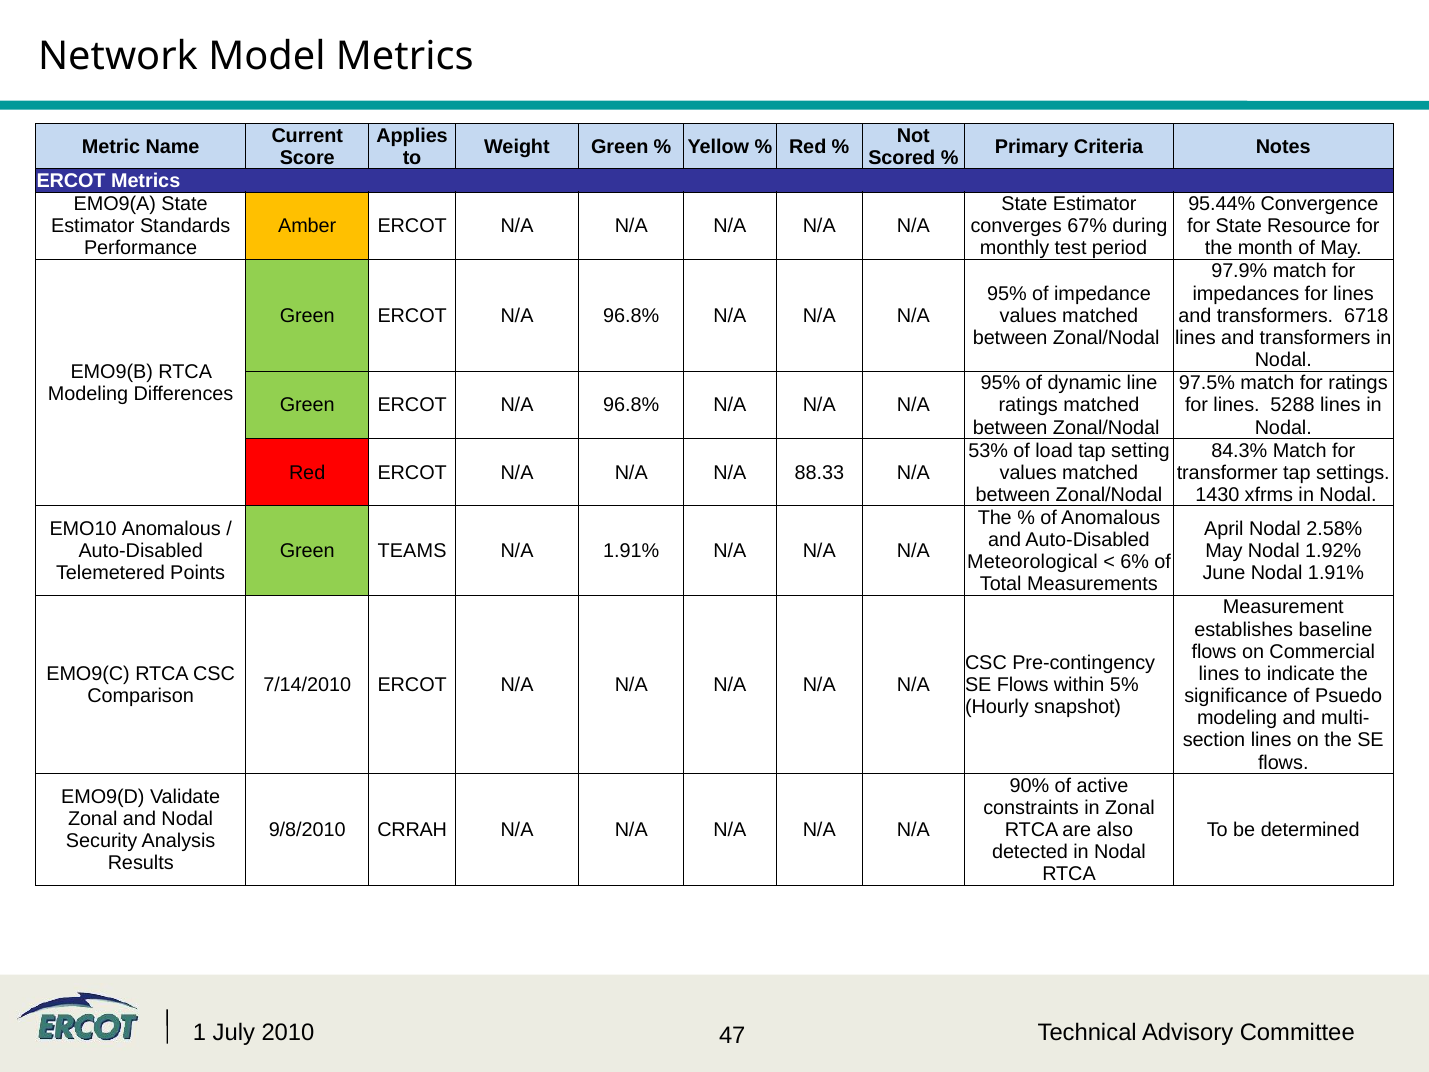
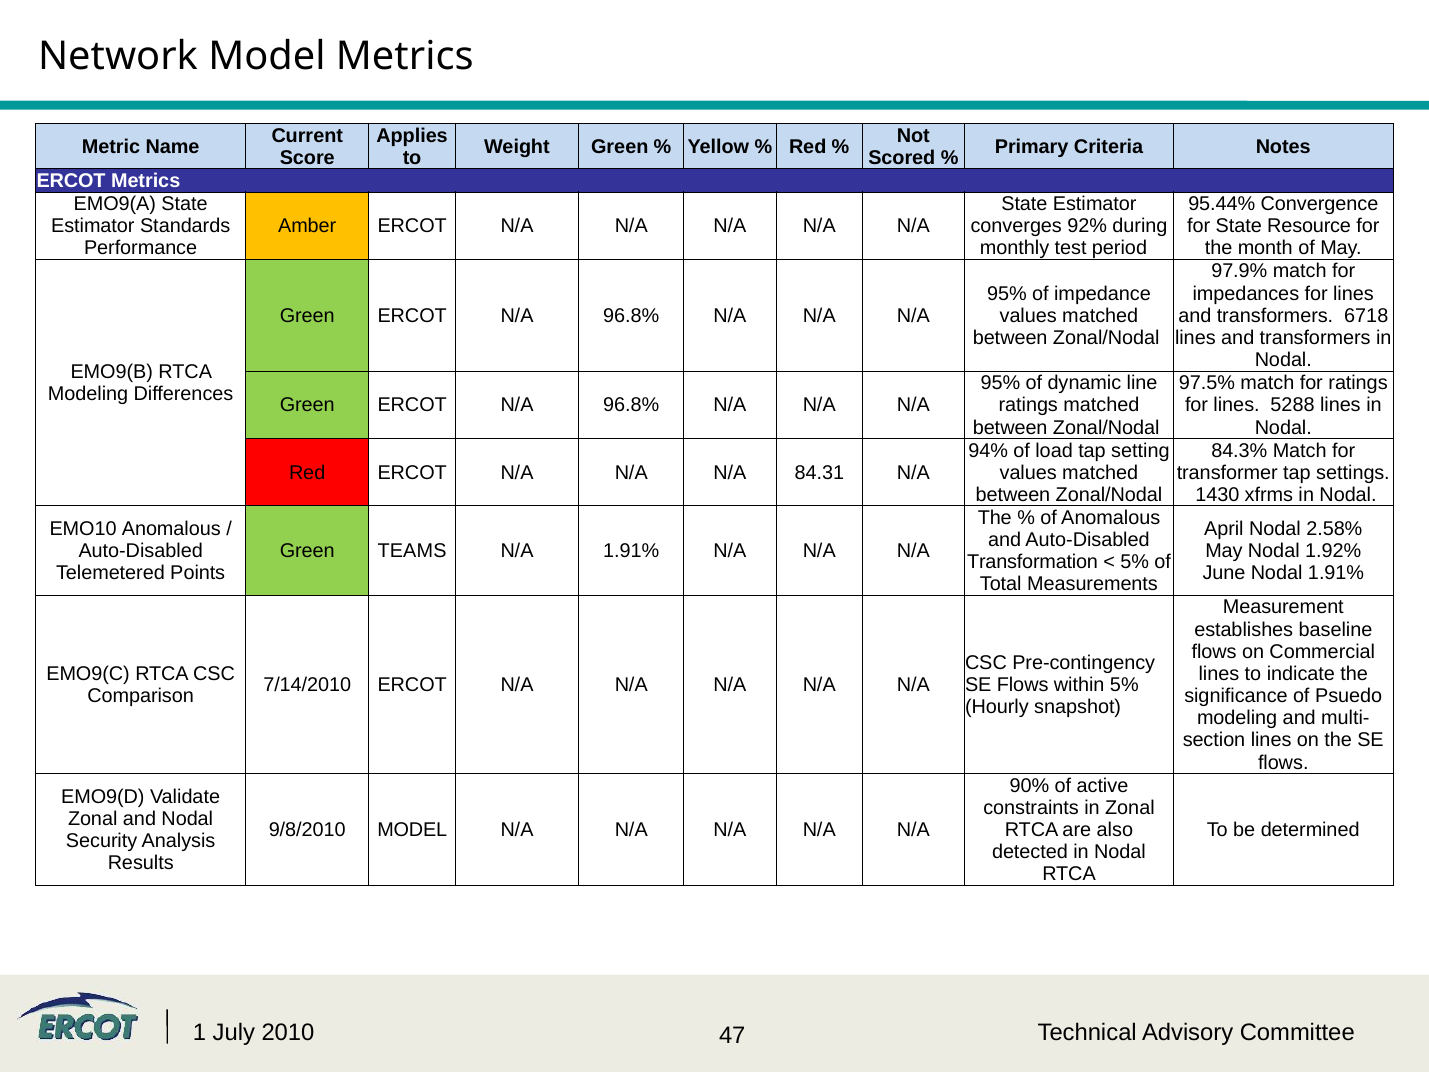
67%: 67% -> 92%
53%: 53% -> 94%
88.33: 88.33 -> 84.31
Meteorological: Meteorological -> Transformation
6% at (1135, 562): 6% -> 5%
9/8/2010 CRRAH: CRRAH -> MODEL
